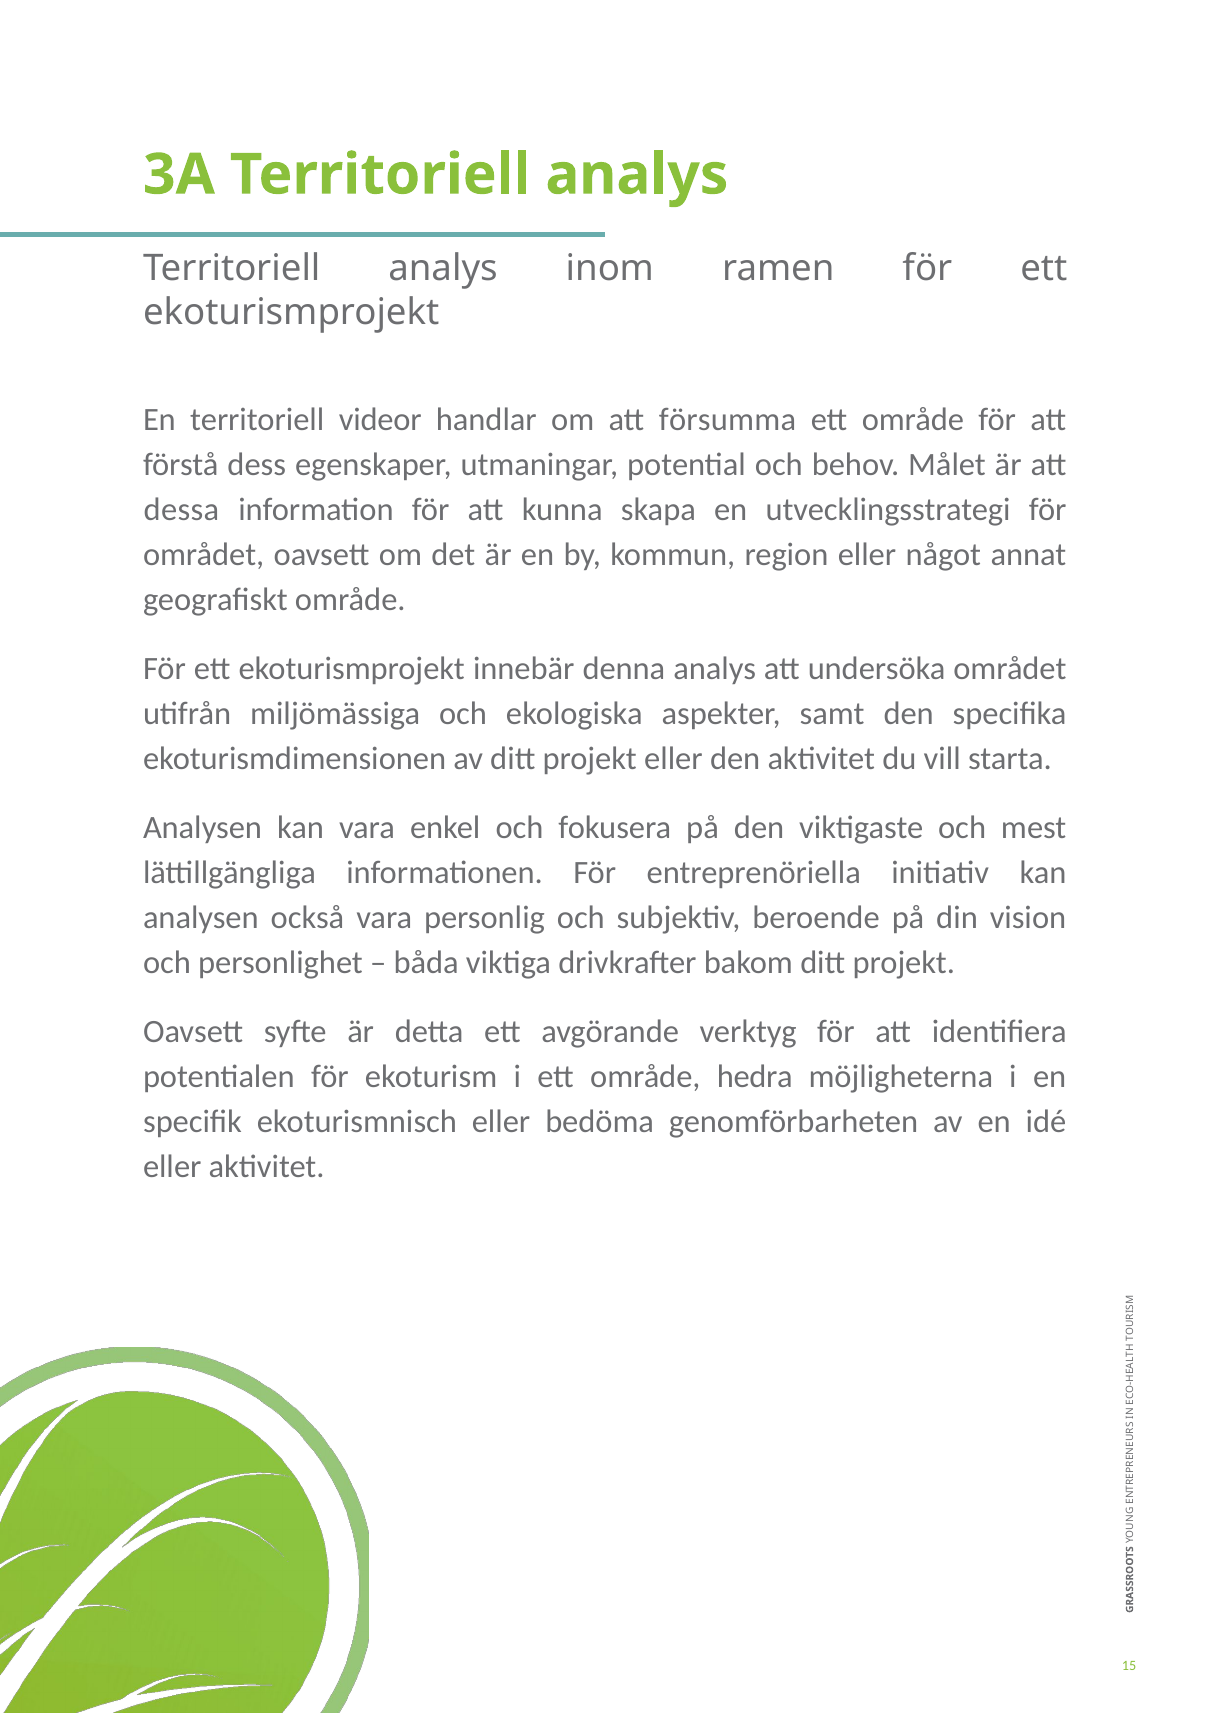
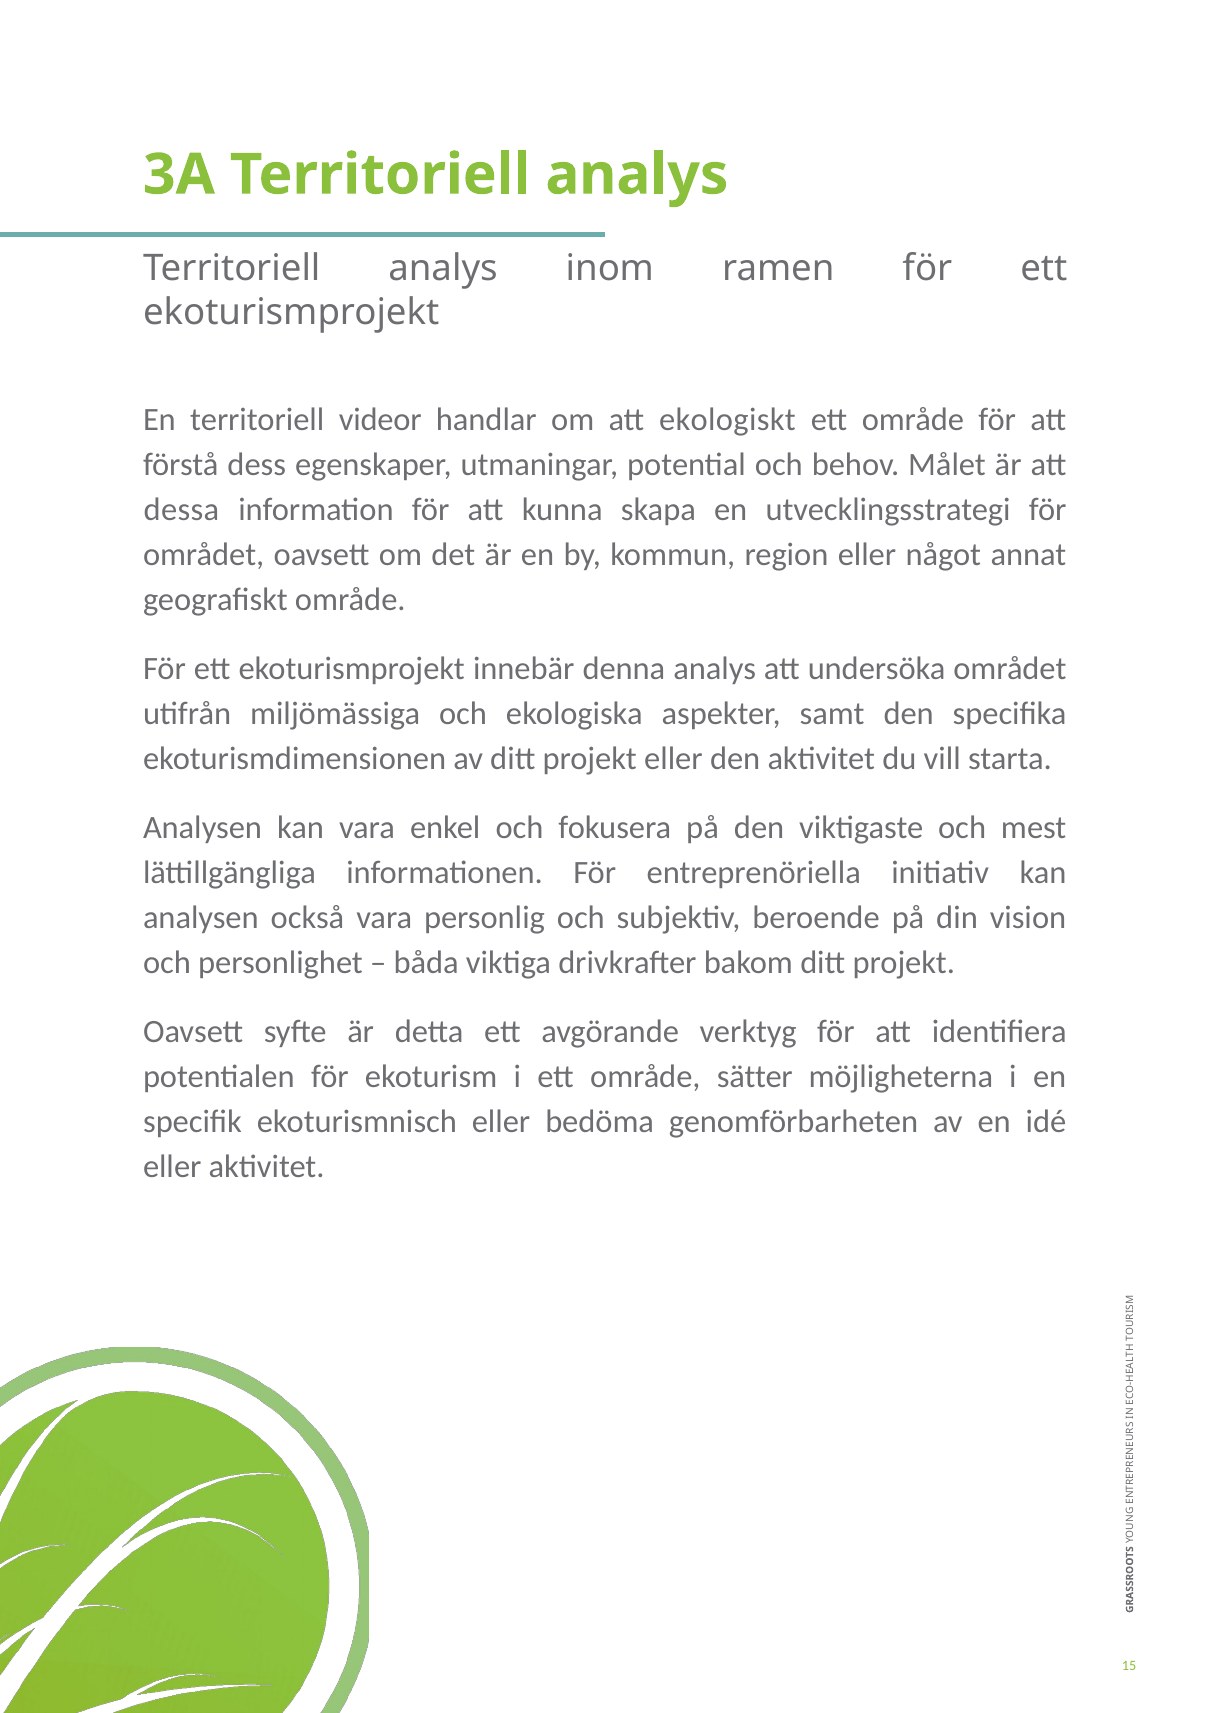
försumma: försumma -> ekologiskt
hedra: hedra -> sätter
